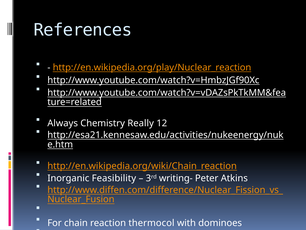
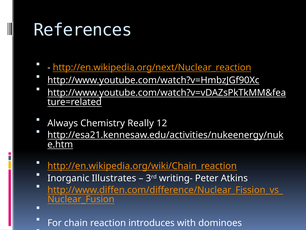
http://en.wikipedia.org/play/Nuclear_reaction: http://en.wikipedia.org/play/Nuclear_reaction -> http://en.wikipedia.org/next/Nuclear_reaction
Feasibility: Feasibility -> Illustrates
thermocol: thermocol -> introduces
